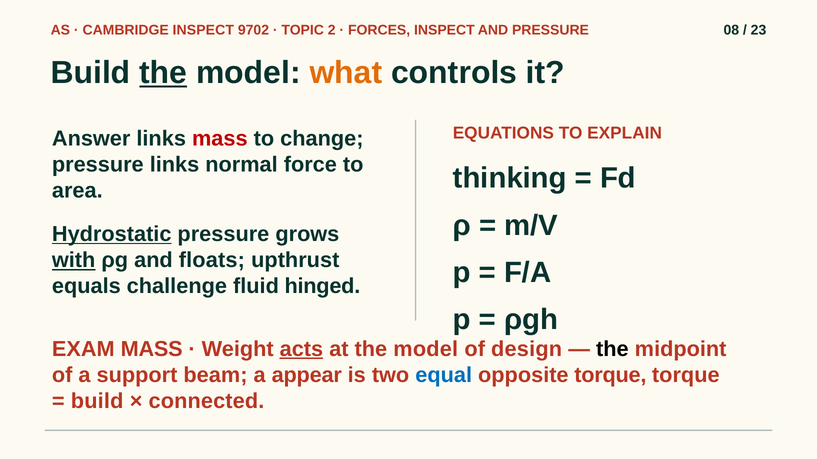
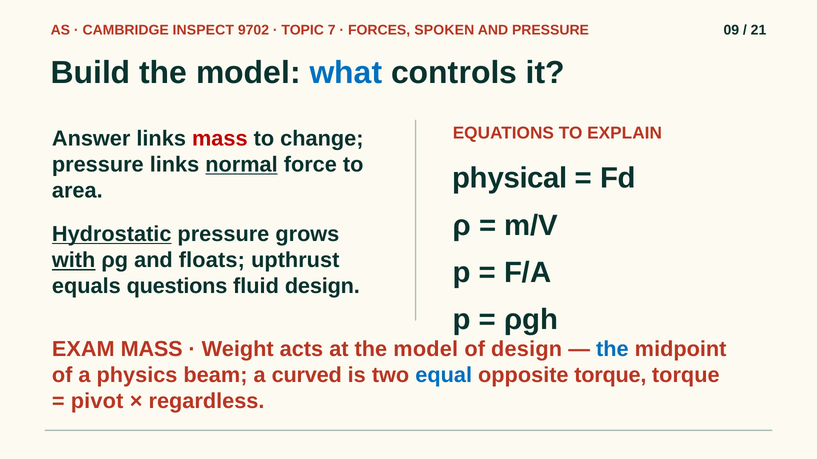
2: 2 -> 7
FORCES INSPECT: INSPECT -> SPOKEN
08: 08 -> 09
23: 23 -> 21
the at (163, 73) underline: present -> none
what colour: orange -> blue
normal underline: none -> present
thinking: thinking -> physical
challenge: challenge -> questions
fluid hinged: hinged -> design
acts underline: present -> none
the at (612, 349) colour: black -> blue
support: support -> physics
appear: appear -> curved
build at (97, 402): build -> pivot
connected: connected -> regardless
